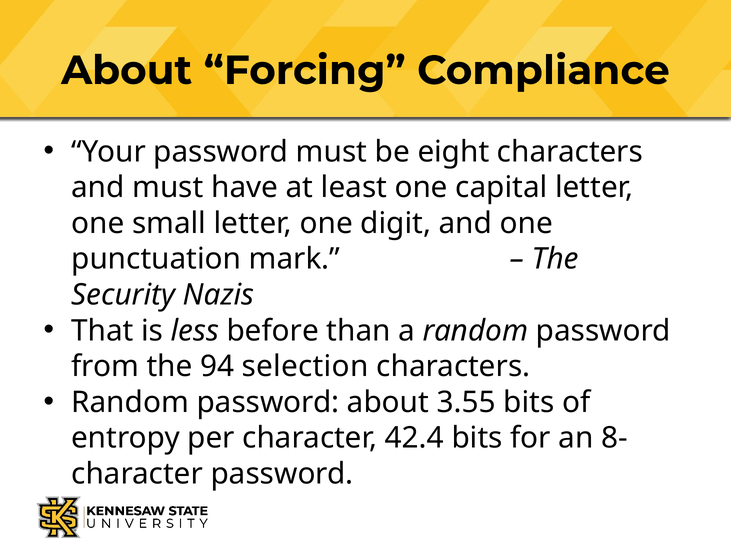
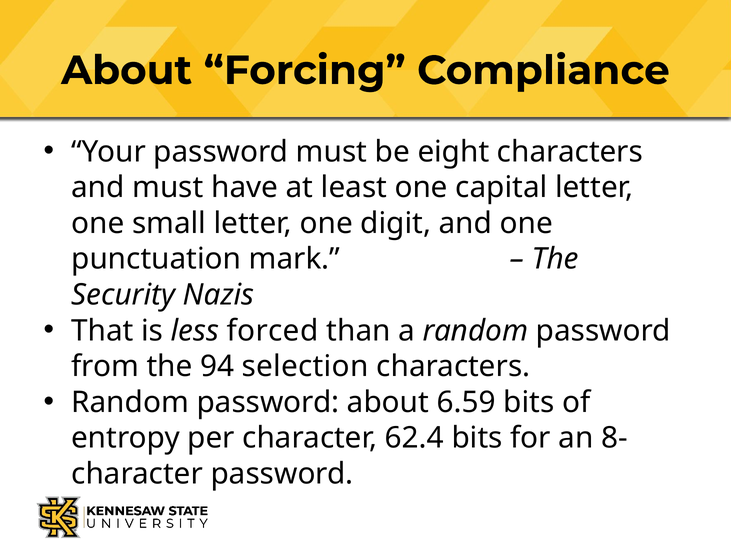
before: before -> forced
3.55: 3.55 -> 6.59
42.4: 42.4 -> 62.4
